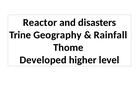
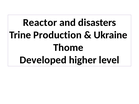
Geography: Geography -> Production
Rainfall: Rainfall -> Ukraine
